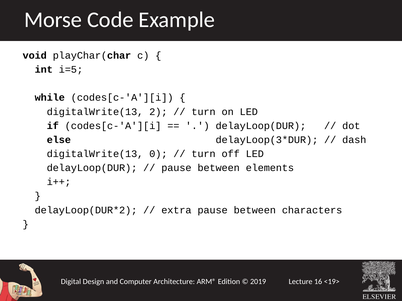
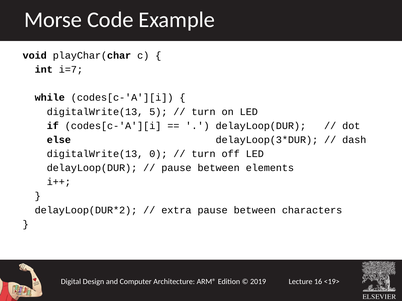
i=5: i=5 -> i=7
2: 2 -> 5
